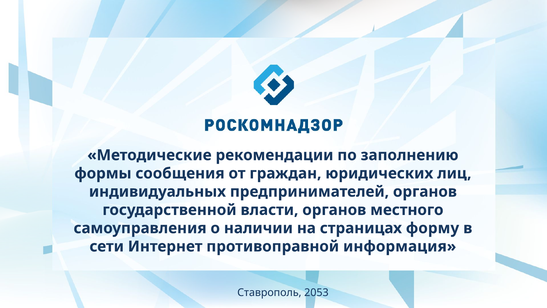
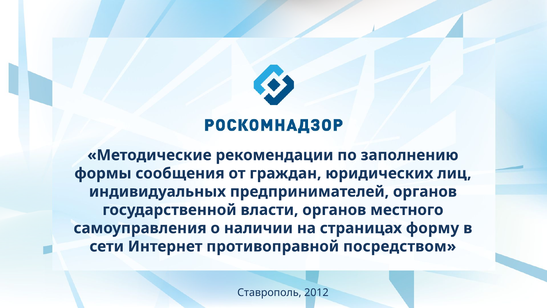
информация: информация -> посредством
2053: 2053 -> 2012
